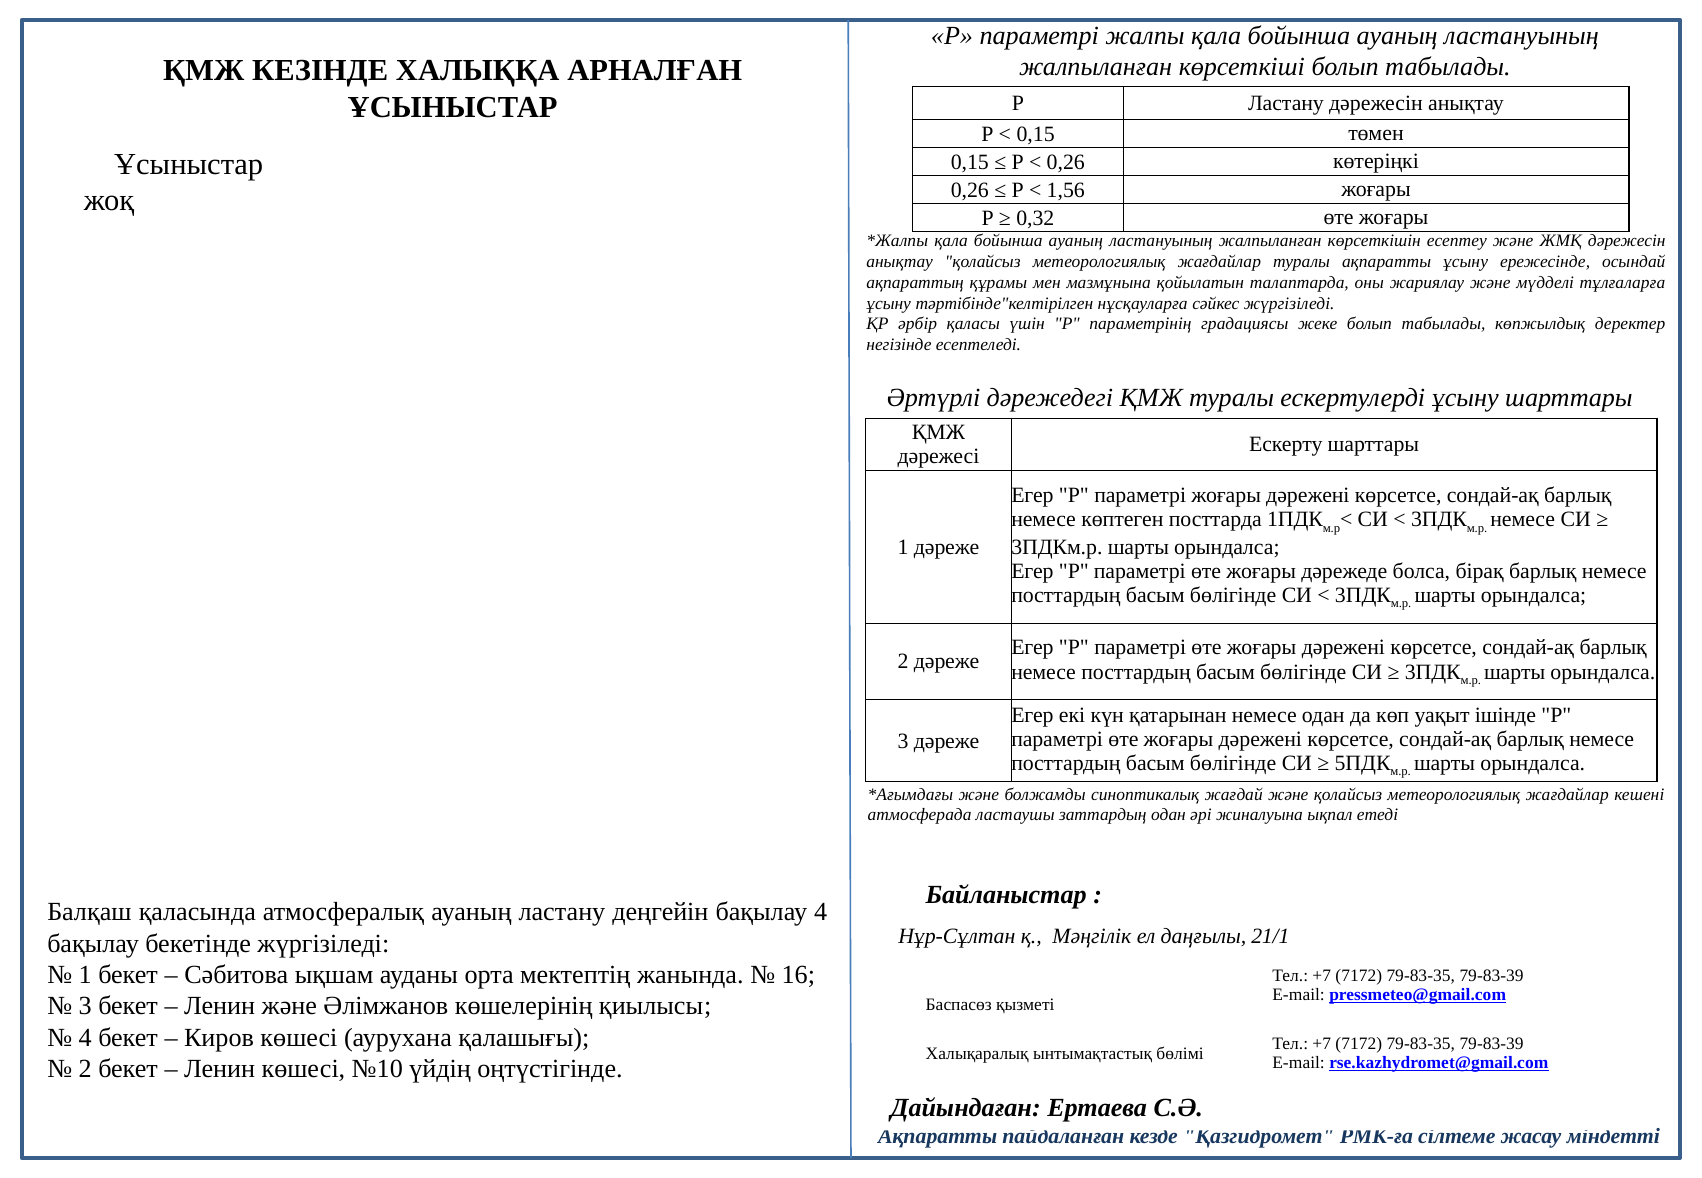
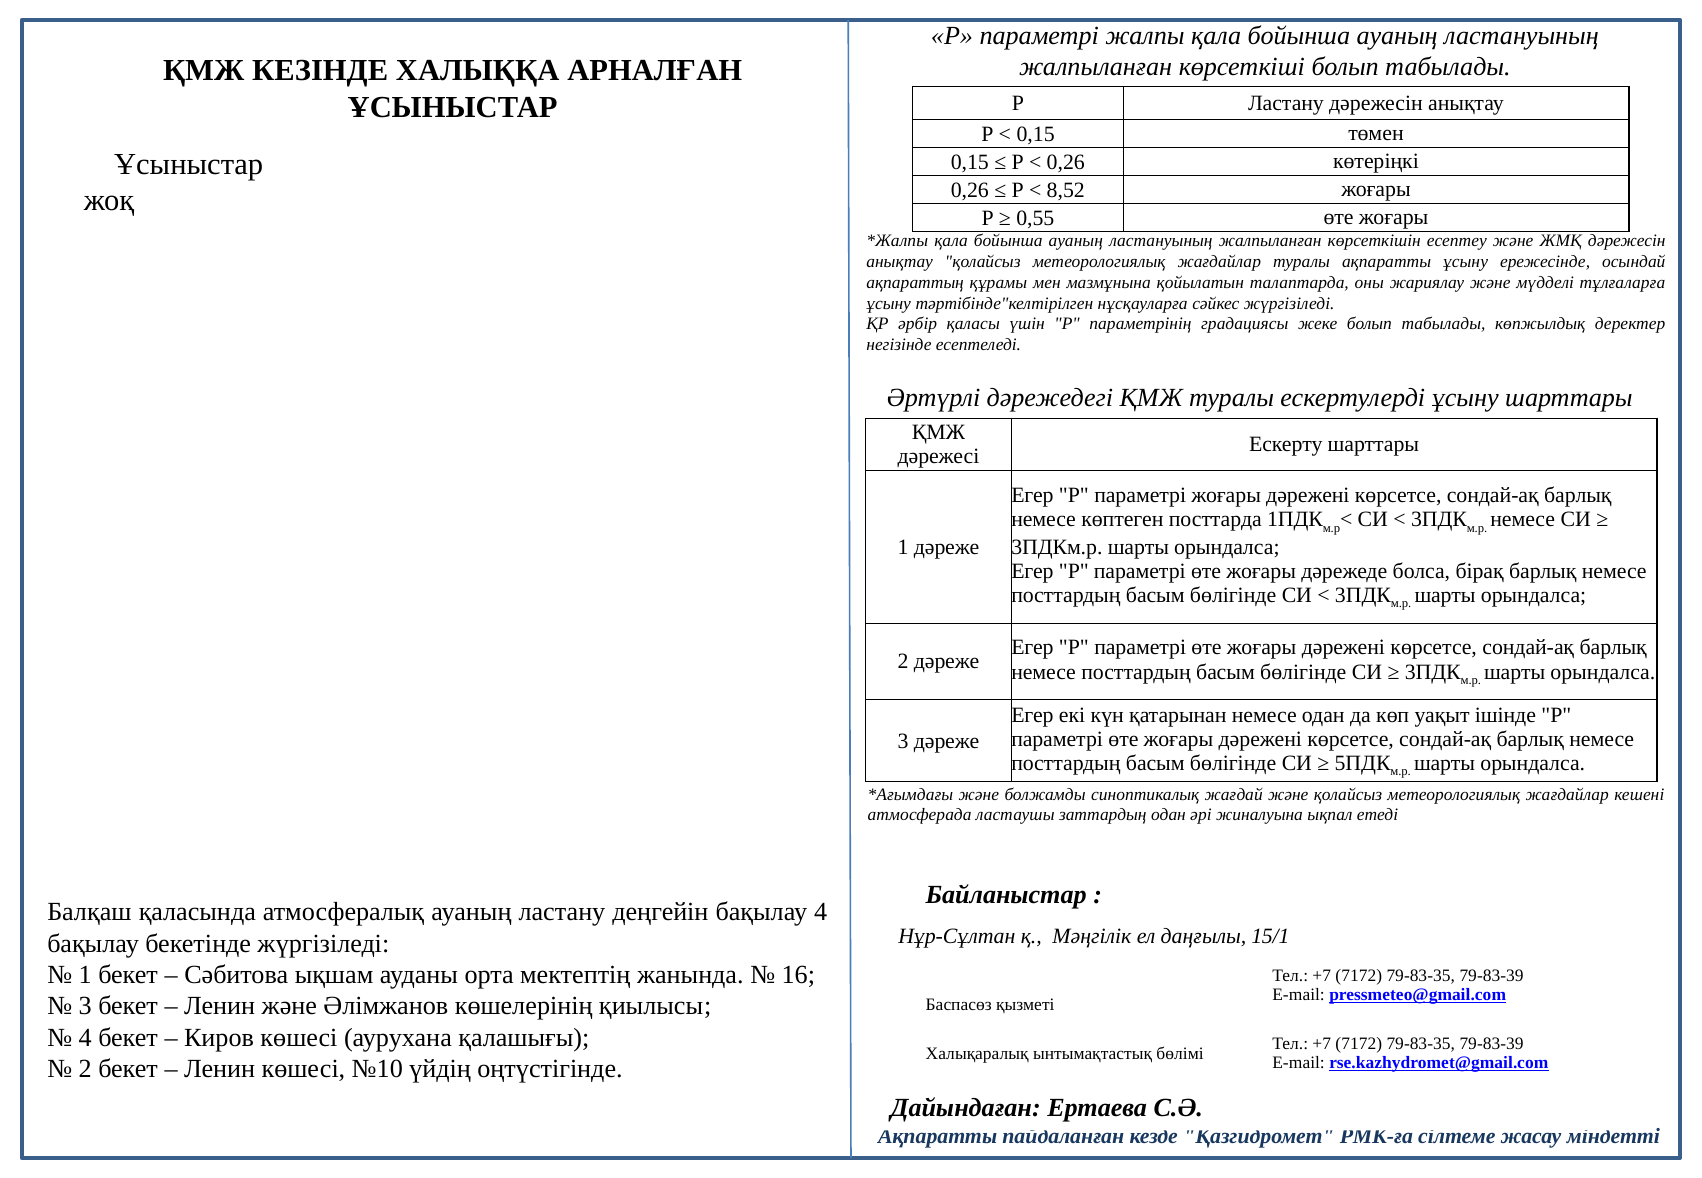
1,56: 1,56 -> 8,52
0,32: 0,32 -> 0,55
21/1: 21/1 -> 15/1
